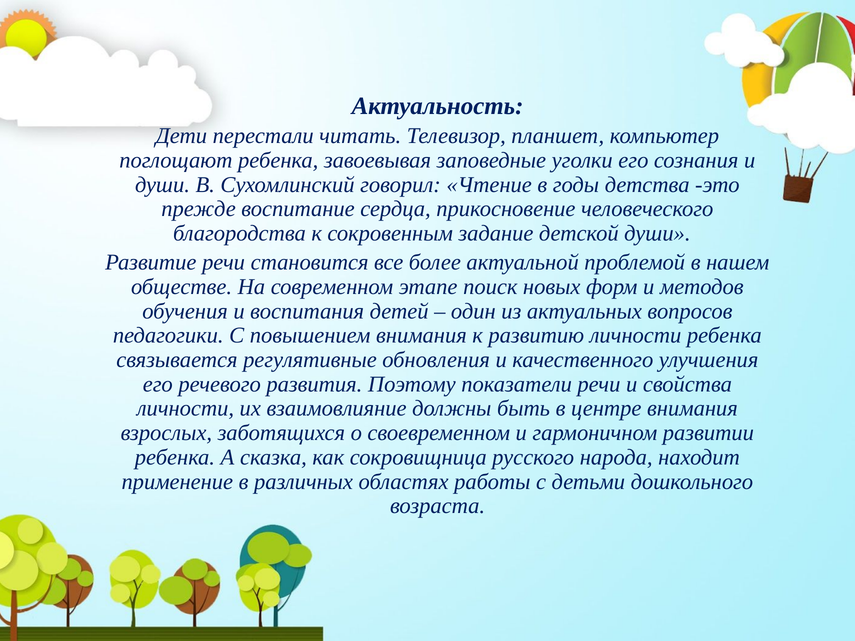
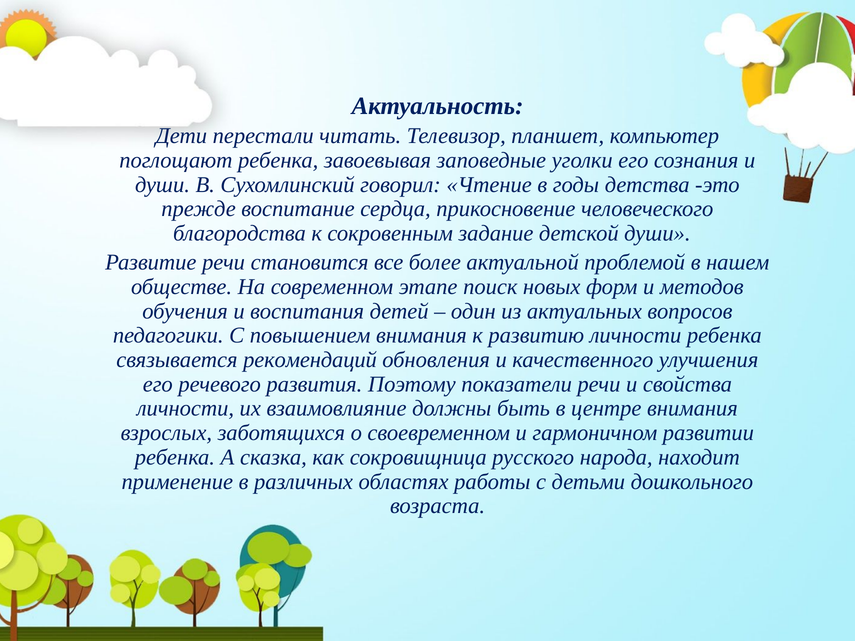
регулятивные: регулятивные -> рекомендаций
